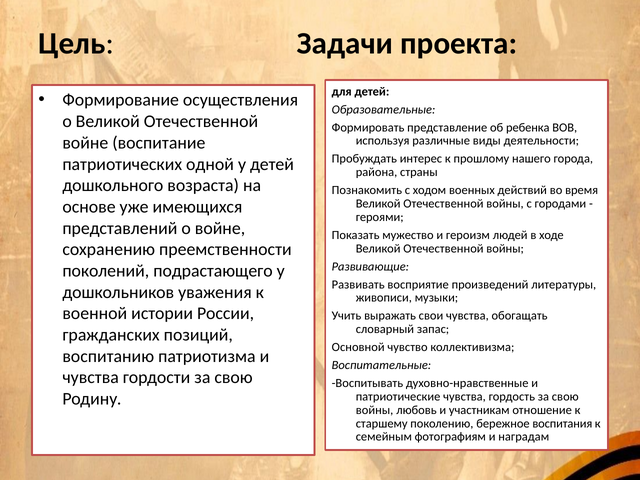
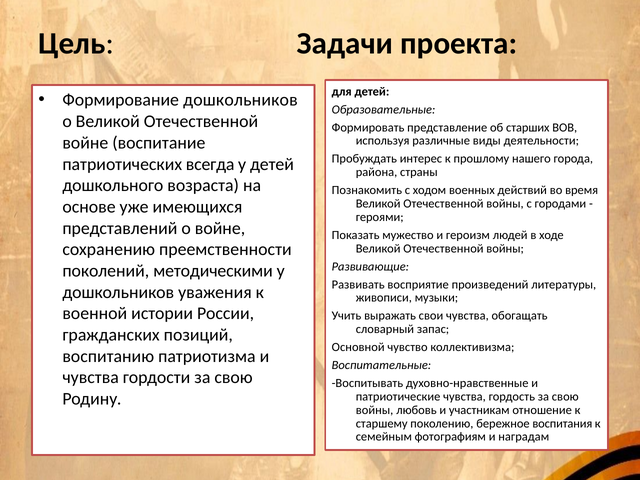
Формирование осуществления: осуществления -> дошкольников
ребенка: ребенка -> старших
одной: одной -> всегда
подрастающего: подрастающего -> методическими
